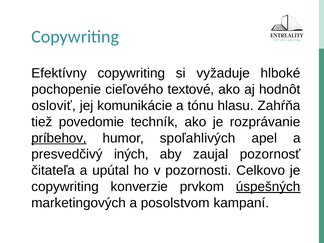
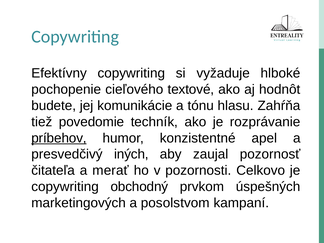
osloviť: osloviť -> budete
spoľahlivých: spoľahlivých -> konzistentné
upútal: upútal -> merať
konverzie: konverzie -> obchodný
úspešných underline: present -> none
